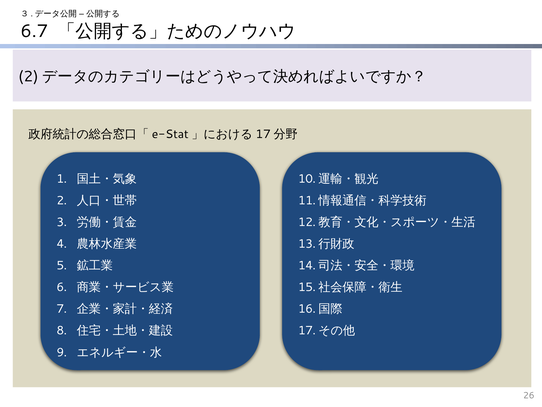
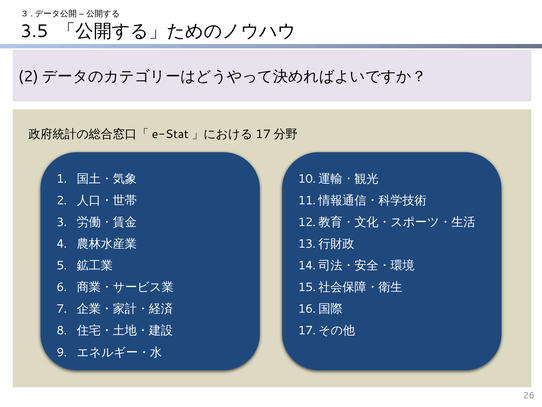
6.7: 6.7 -> 3.5
